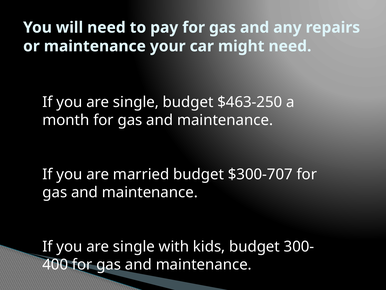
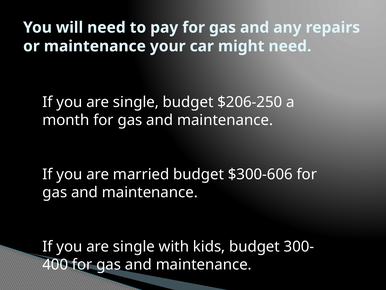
$463-250: $463-250 -> $206-250
$300-707: $300-707 -> $300-606
